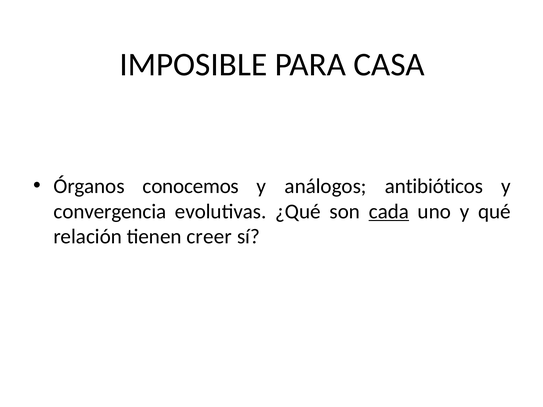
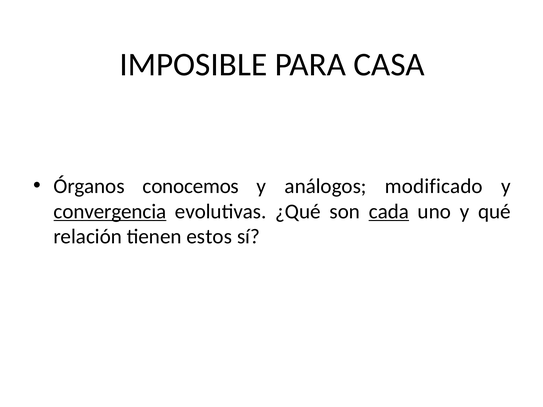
antibióticos: antibióticos -> modificado
convergencia underline: none -> present
creer: creer -> estos
